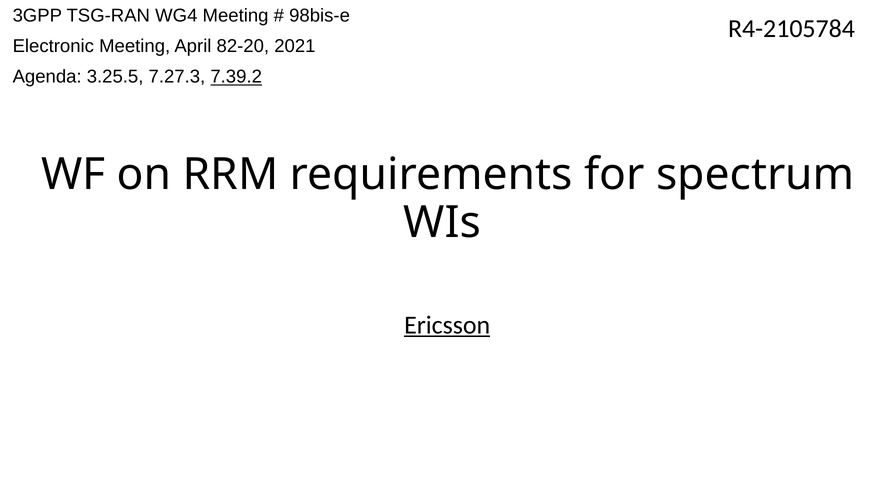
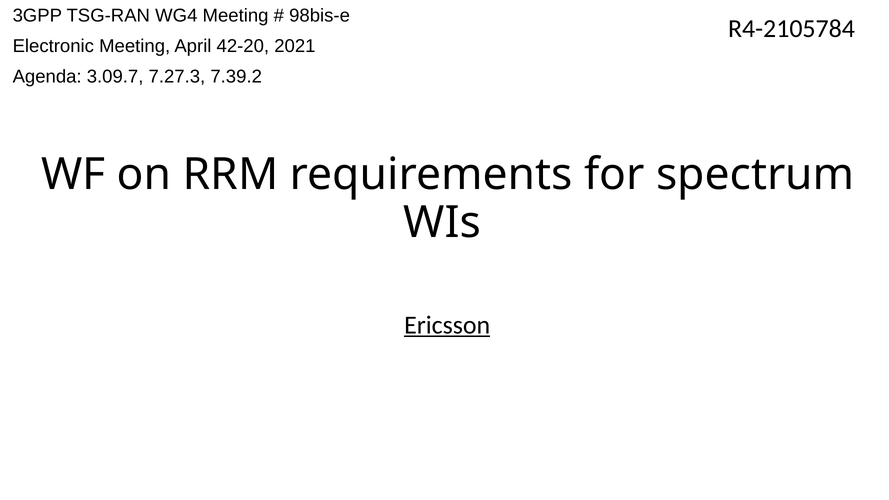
82-20: 82-20 -> 42-20
3.25.5: 3.25.5 -> 3.09.7
7.39.2 underline: present -> none
